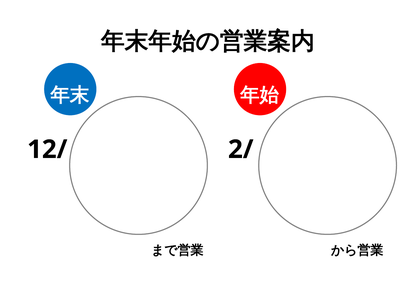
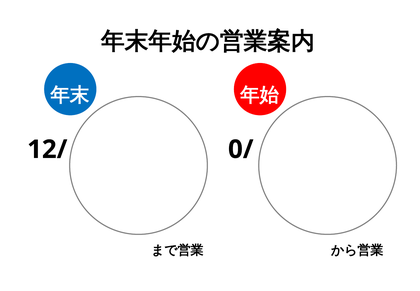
2/: 2/ -> 0/
